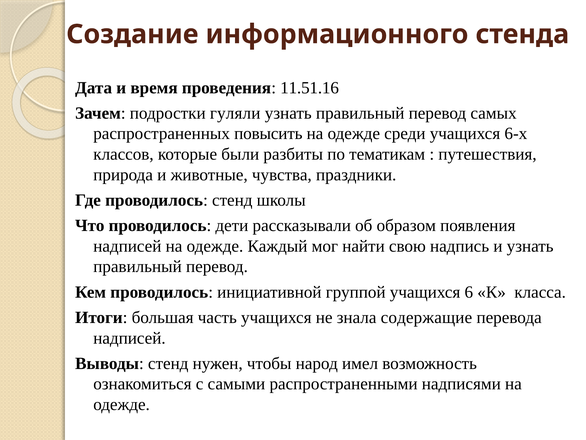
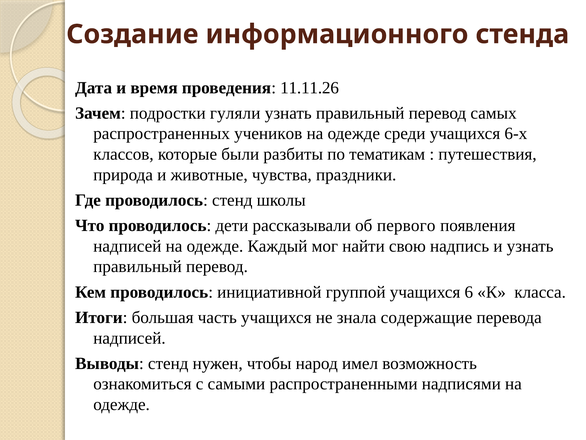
11.51.16: 11.51.16 -> 11.11.26
повысить: повысить -> учеников
образом: образом -> первого
